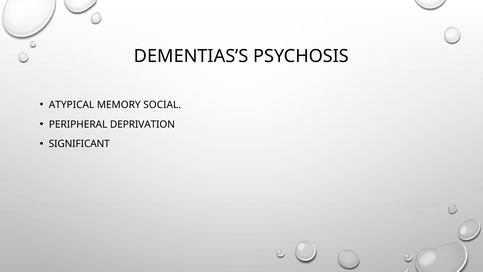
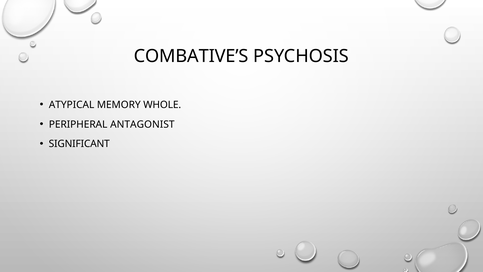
DEMENTIAS’S: DEMENTIAS’S -> COMBATIVE’S
SOCIAL: SOCIAL -> WHOLE
DEPRIVATION: DEPRIVATION -> ANTAGONIST
